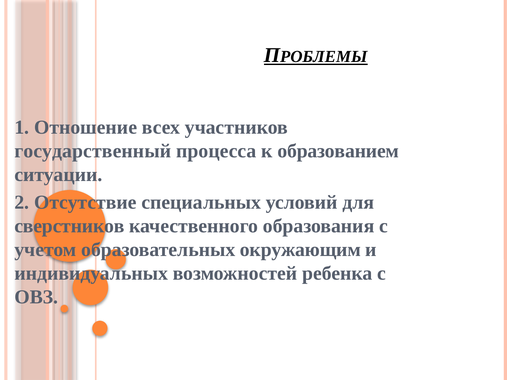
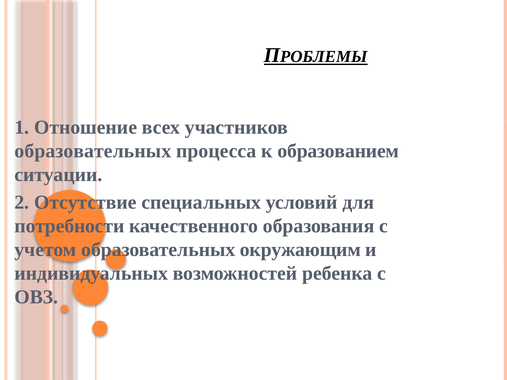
государственный at (93, 151): государственный -> образовательных
сверстников: сверстников -> потребности
